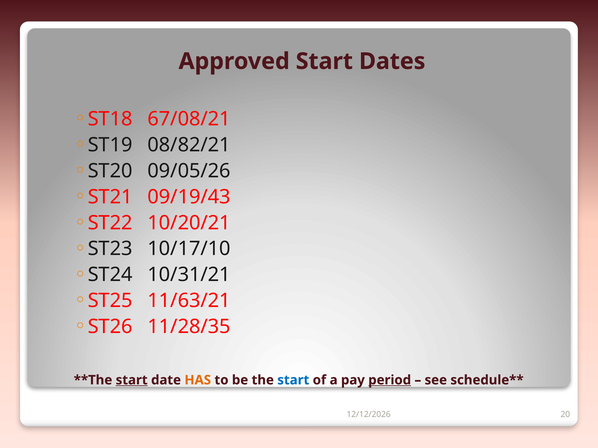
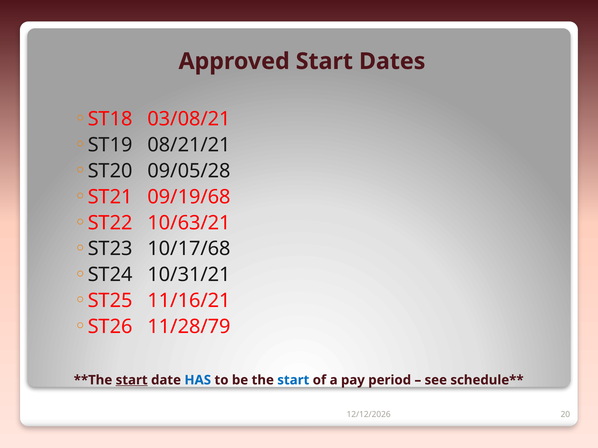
67/08/21: 67/08/21 -> 03/08/21
08/82/21: 08/82/21 -> 08/21/21
09/05/26: 09/05/26 -> 09/05/28
09/19/43: 09/19/43 -> 09/19/68
10/20/21: 10/20/21 -> 10/63/21
10/17/10: 10/17/10 -> 10/17/68
11/63/21: 11/63/21 -> 11/16/21
11/28/35: 11/28/35 -> 11/28/79
HAS colour: orange -> blue
period underline: present -> none
